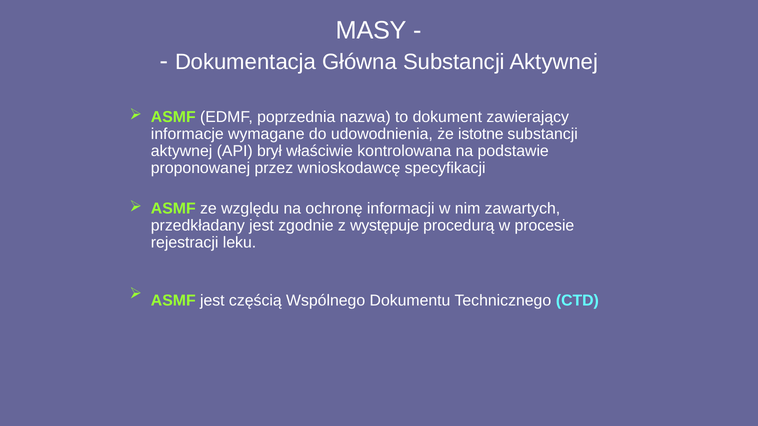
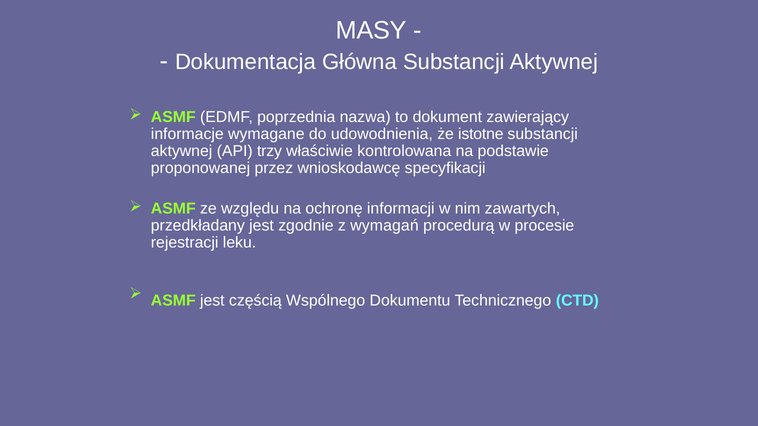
brył: brył -> trzy
występuje: występuje -> wymagań
